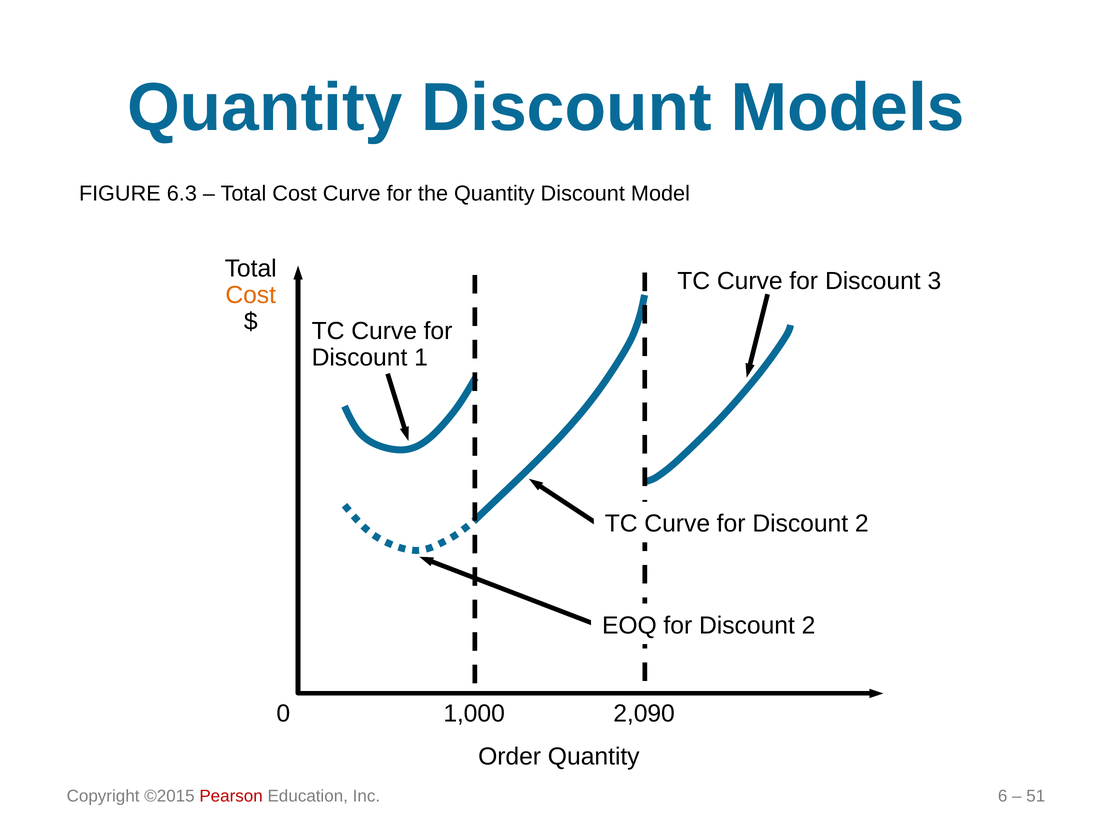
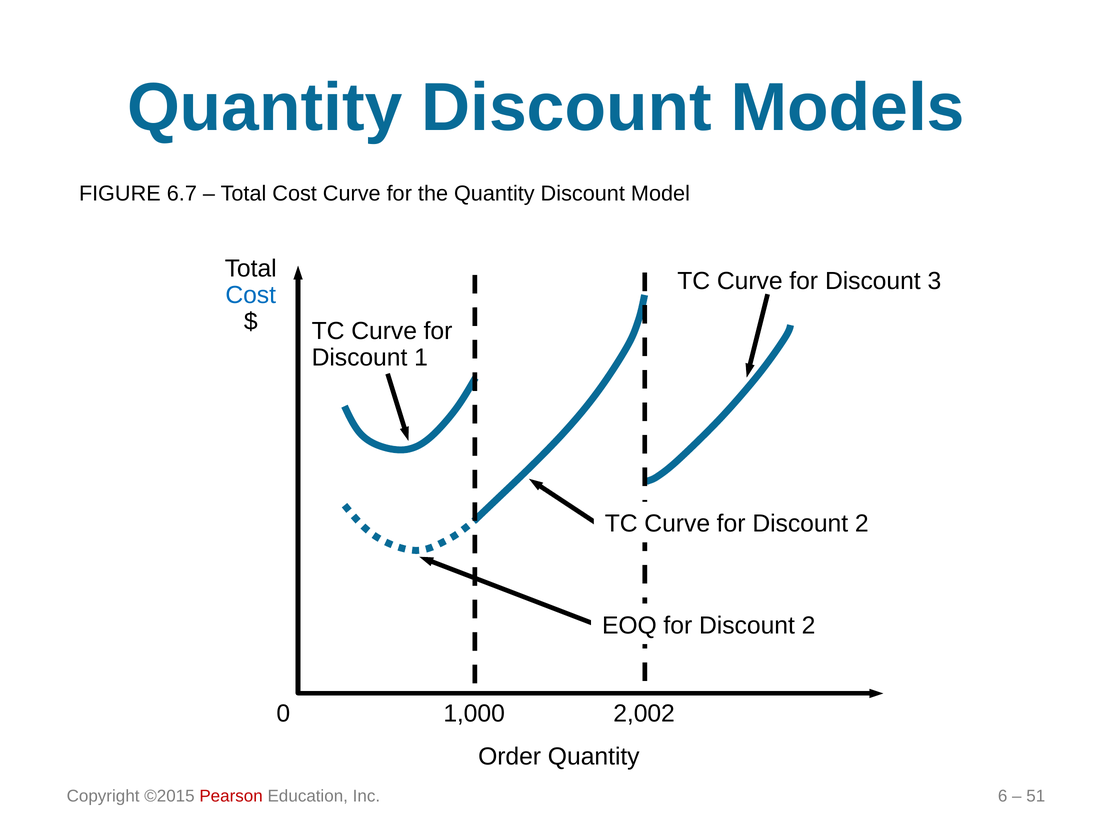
6.3: 6.3 -> 6.7
Cost at (251, 295) colour: orange -> blue
2,090: 2,090 -> 2,002
